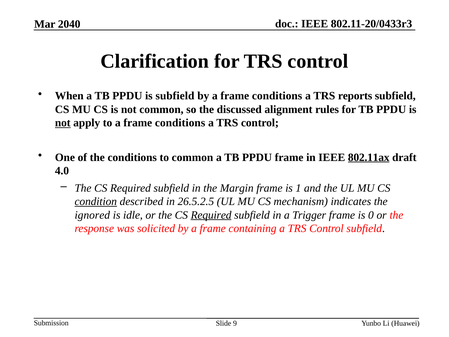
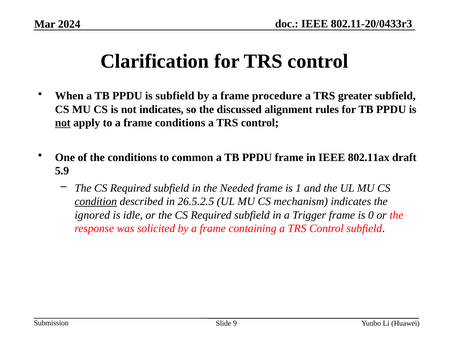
2040: 2040 -> 2024
by a frame conditions: conditions -> procedure
reports: reports -> greater
not common: common -> indicates
802.11ax underline: present -> none
4.0: 4.0 -> 5.9
Margin: Margin -> Needed
Required at (211, 215) underline: present -> none
